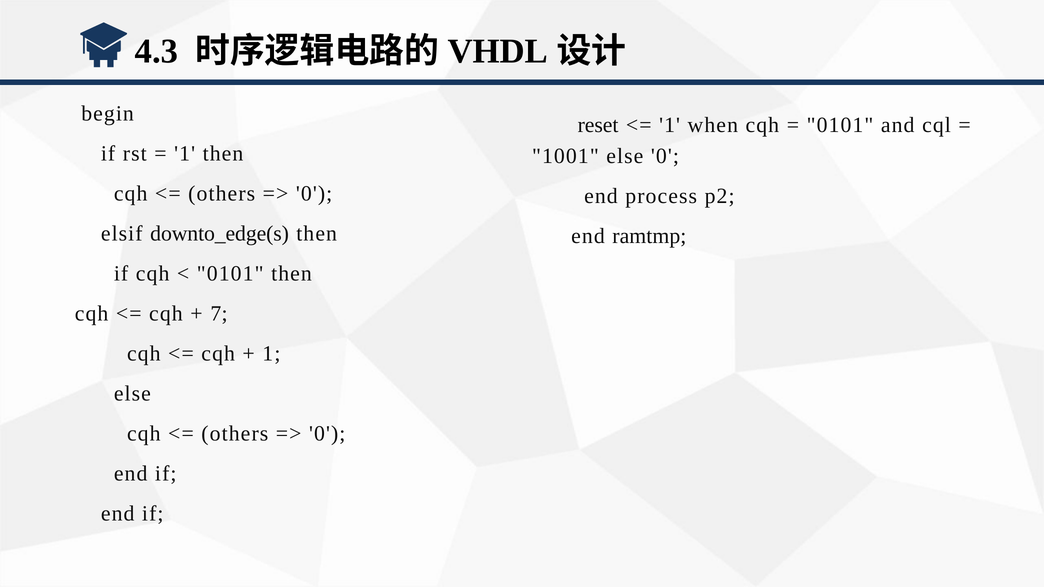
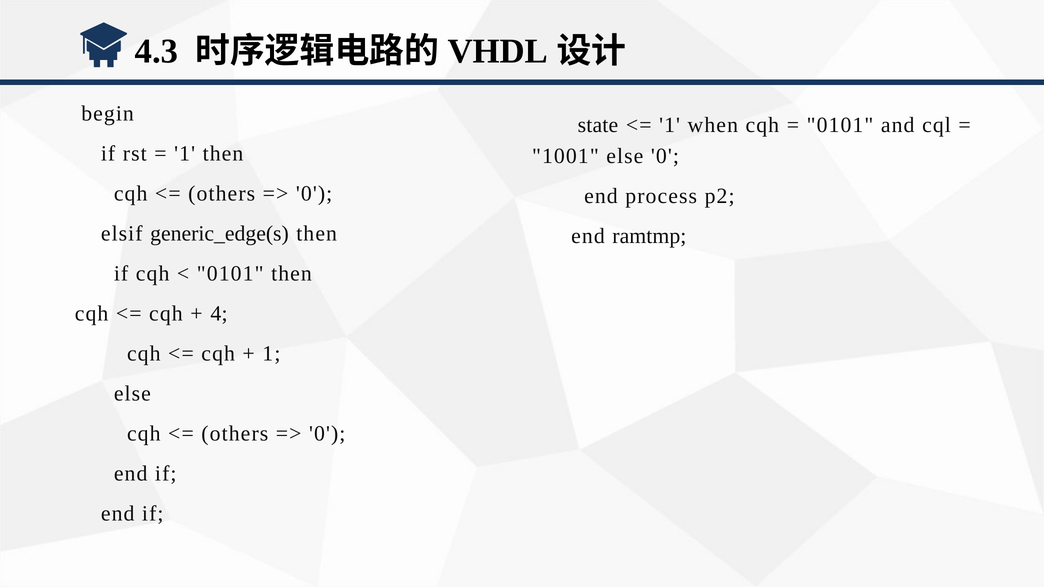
reset: reset -> state
downto_edge(s: downto_edge(s -> generic_edge(s
7: 7 -> 4
